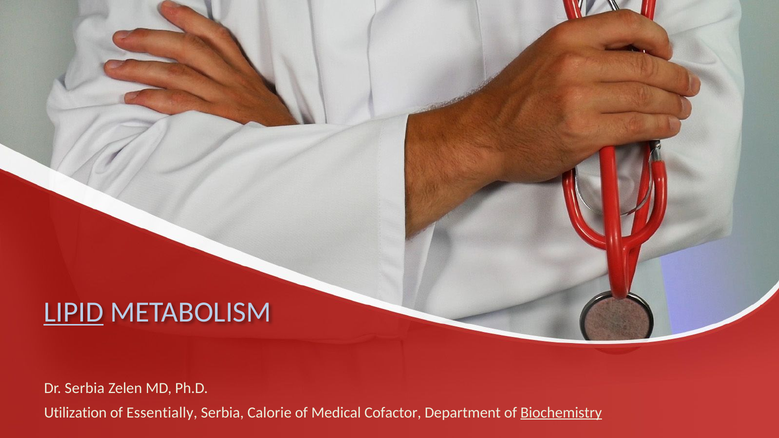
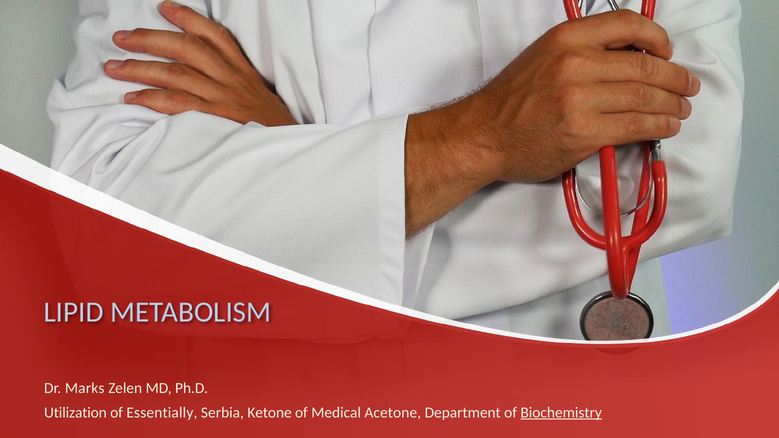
LIPID underline: present -> none
Dr Serbia: Serbia -> Marks
Calorie: Calorie -> Ketone
Cofactor: Cofactor -> Acetone
